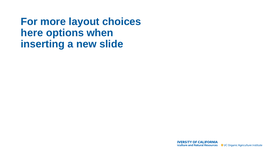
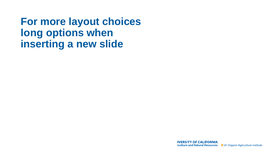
here: here -> long
